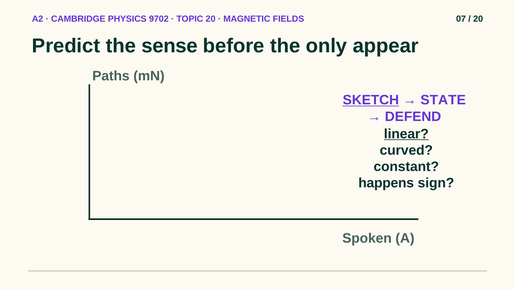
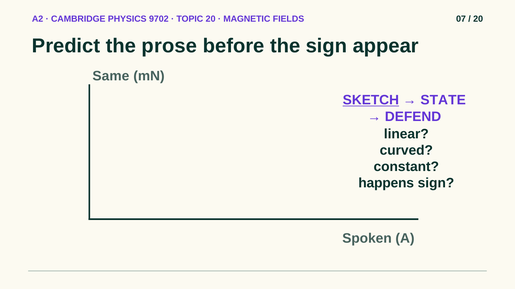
sense: sense -> prose
the only: only -> sign
Paths: Paths -> Same
linear underline: present -> none
